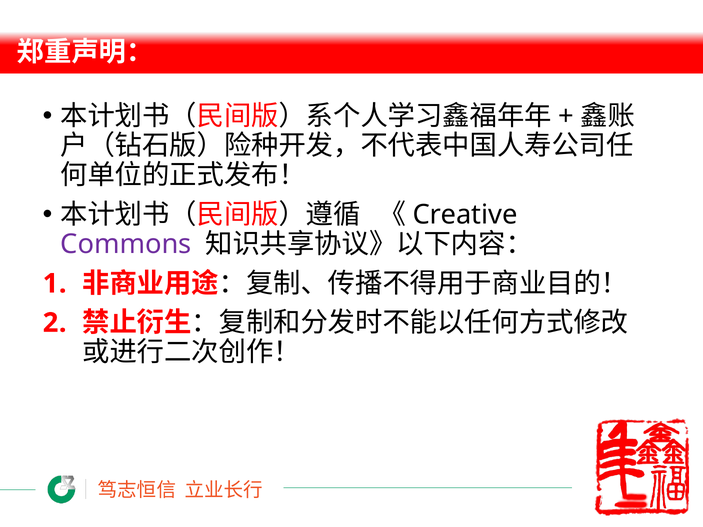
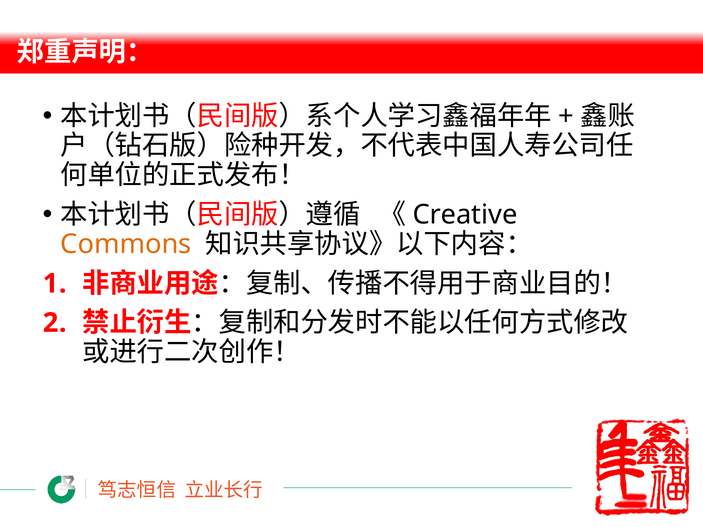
Commons colour: purple -> orange
